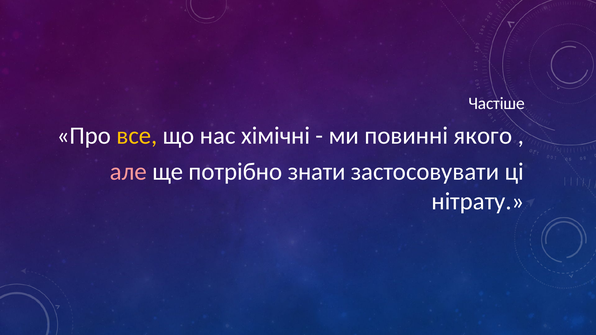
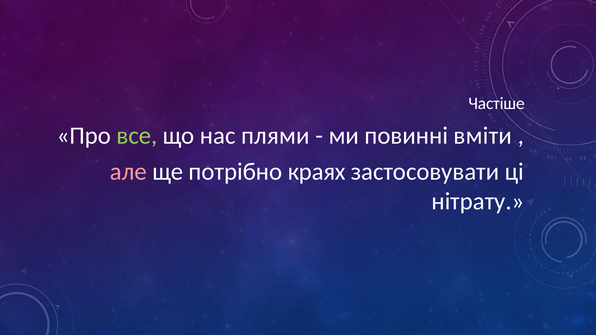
все colour: yellow -> light green
хімічні: хімічні -> плями
якого: якого -> вміти
знати: знати -> краях
